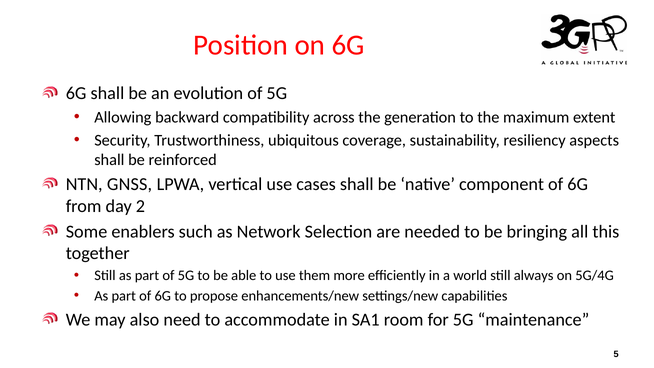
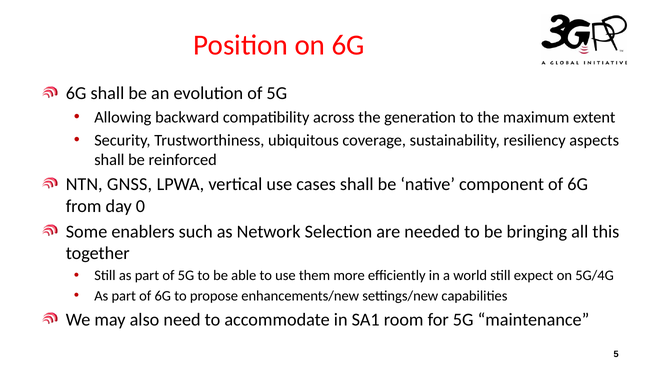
2: 2 -> 0
always: always -> expect
